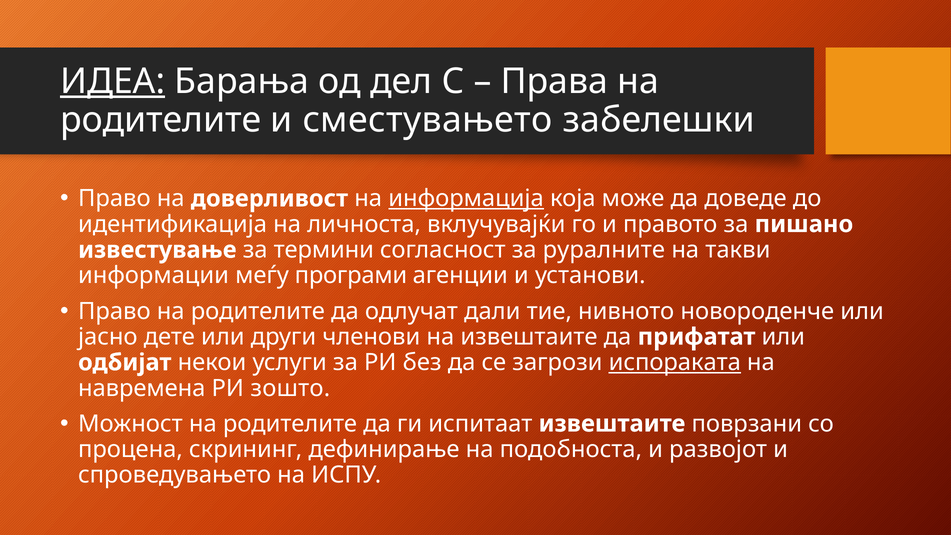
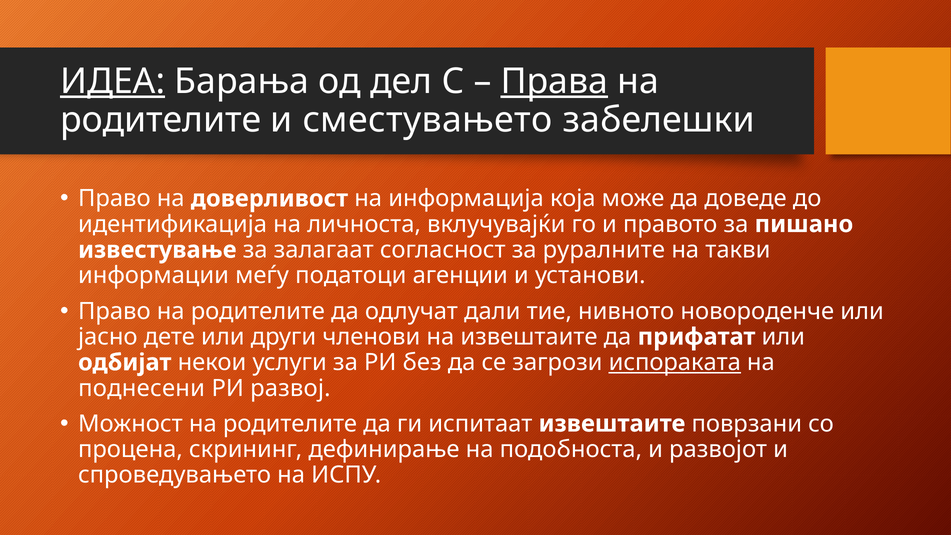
Права underline: none -> present
информација underline: present -> none
термини: термини -> залагаат
програми: програми -> податоци
навремена: навремена -> поднесени
зошто: зошто -> развој
